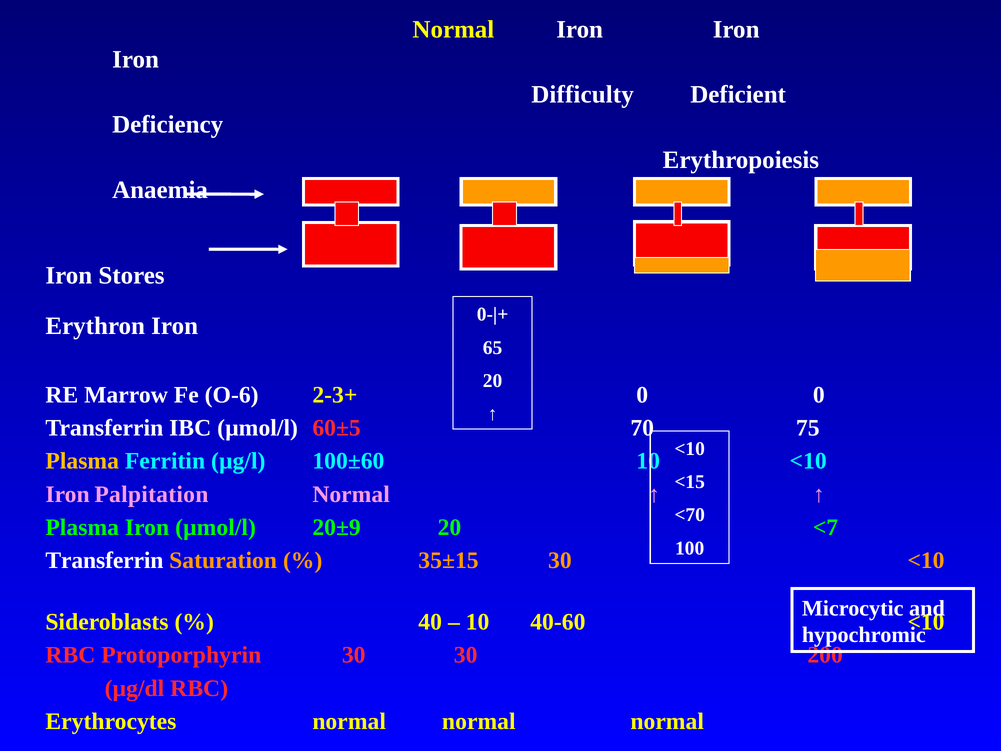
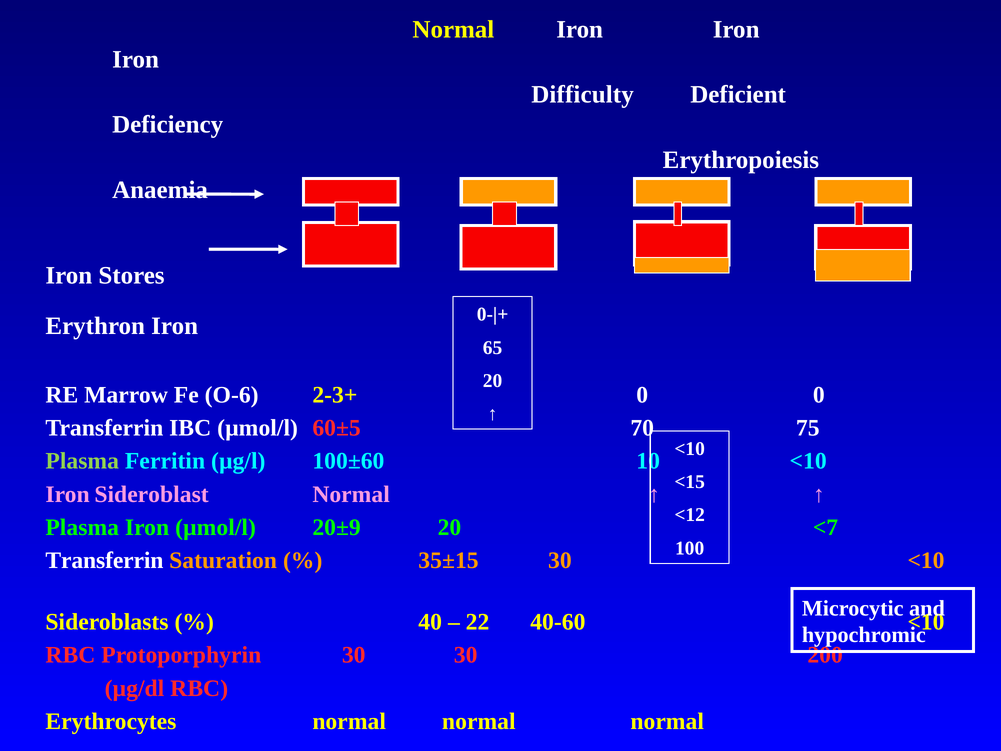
Plasma at (82, 461) colour: yellow -> light green
Palpitation: Palpitation -> Sideroblast
<70: <70 -> <12
10 at (478, 622): 10 -> 22
